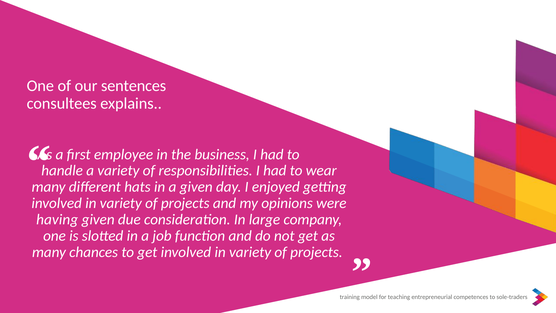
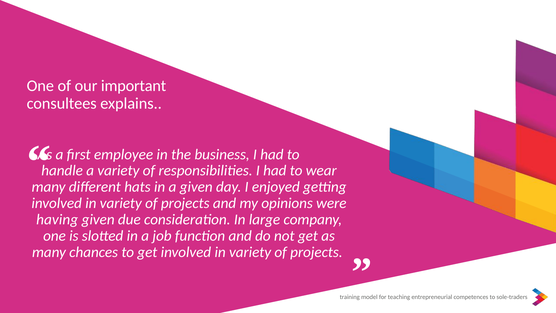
sentences: sentences -> important
